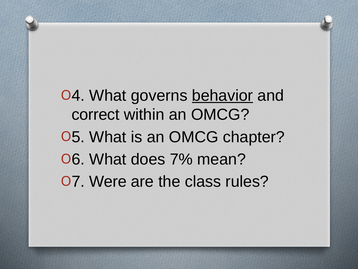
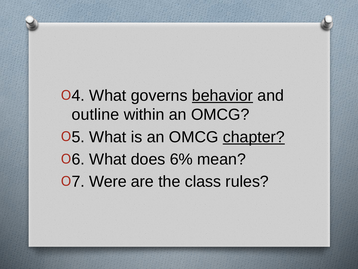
correct: correct -> outline
chapter underline: none -> present
7%: 7% -> 6%
